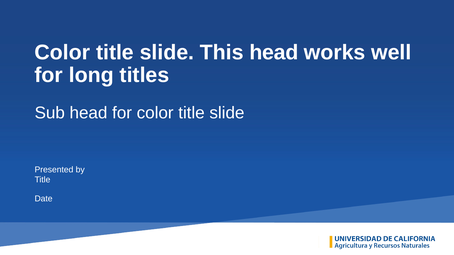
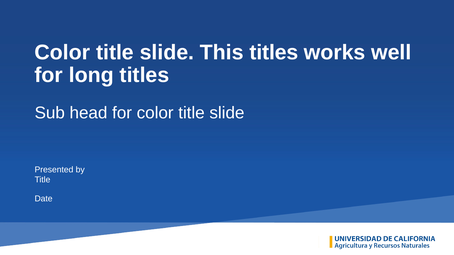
This head: head -> titles
